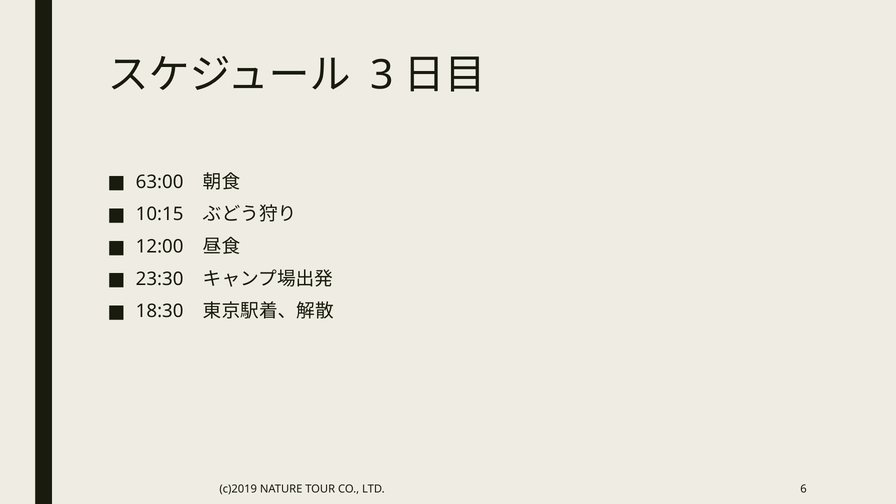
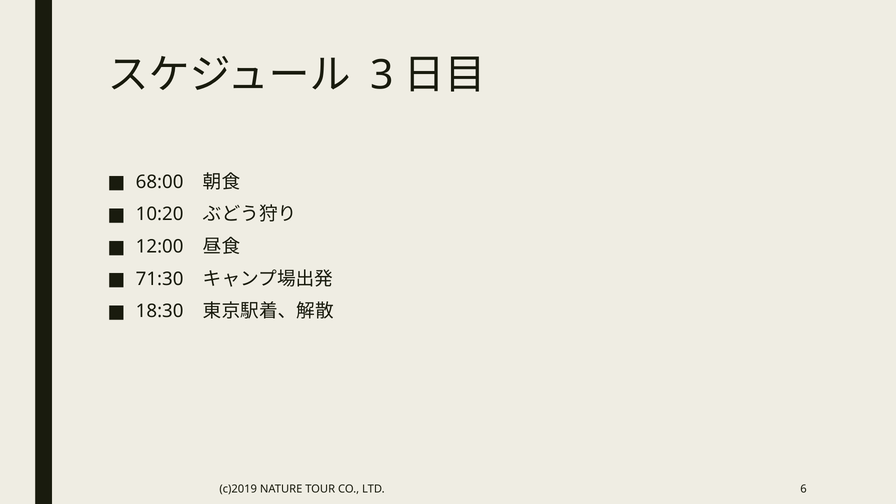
63:00: 63:00 -> 68:00
10:15: 10:15 -> 10:20
23:30: 23:30 -> 71:30
